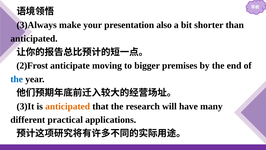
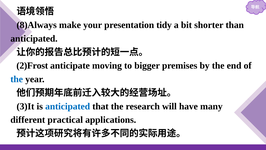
3)Always: 3)Always -> 8)Always
also: also -> tidy
anticipated at (68, 106) colour: orange -> blue
